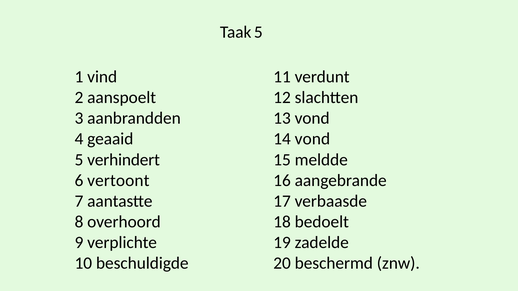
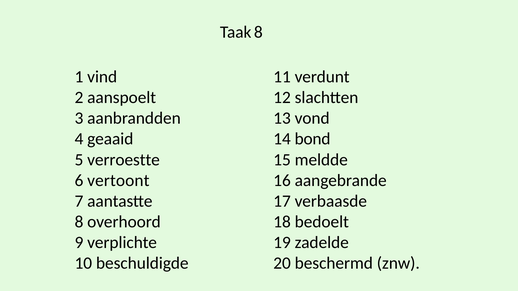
Taak 5: 5 -> 8
14 vond: vond -> bond
verhindert: verhindert -> verroestte
